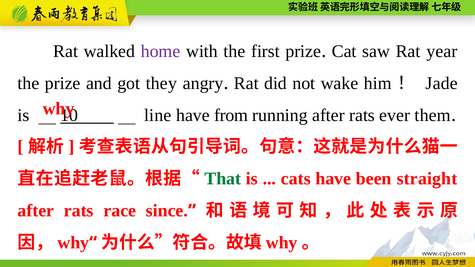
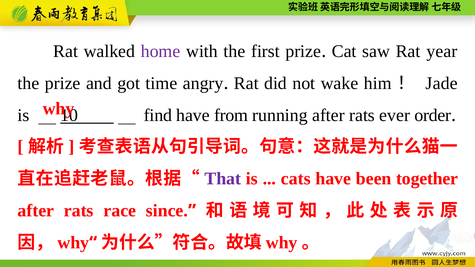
they: they -> time
line: line -> find
them: them -> order
That colour: green -> purple
straight: straight -> together
